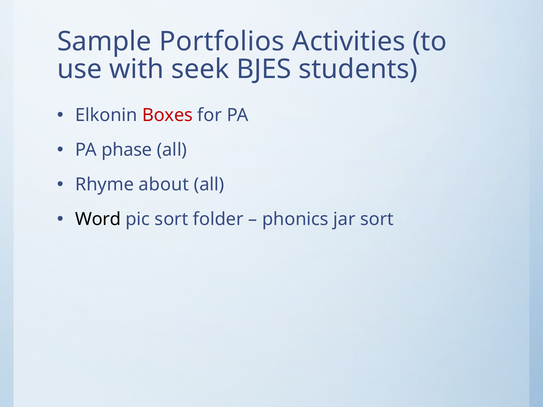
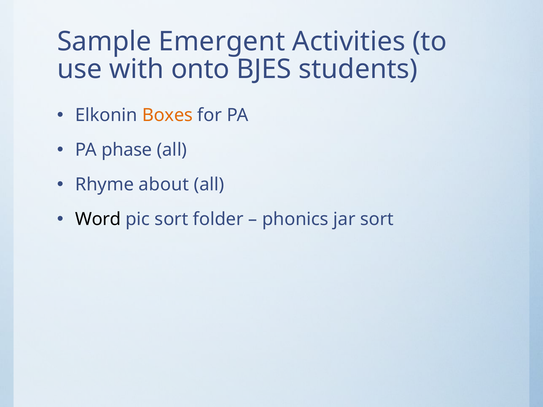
Portfolios: Portfolios -> Emergent
seek: seek -> onto
Boxes colour: red -> orange
